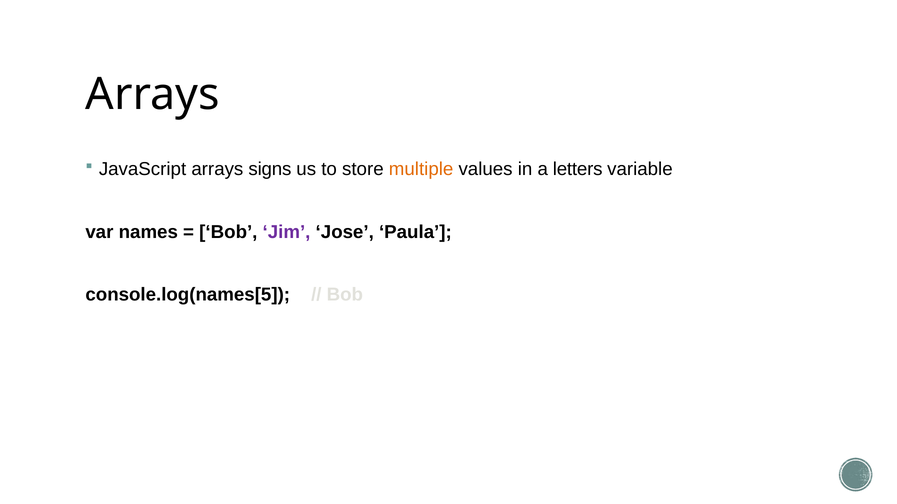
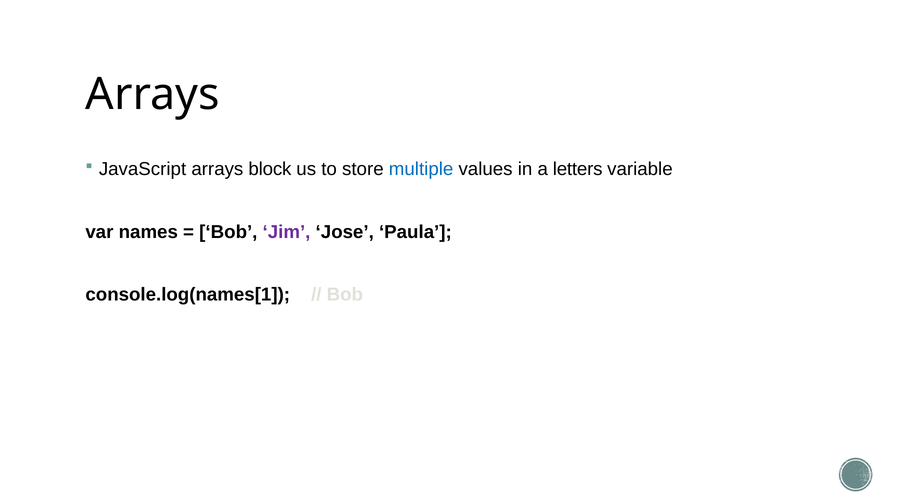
signs: signs -> block
multiple colour: orange -> blue
console.log(names[5: console.log(names[5 -> console.log(names[1
